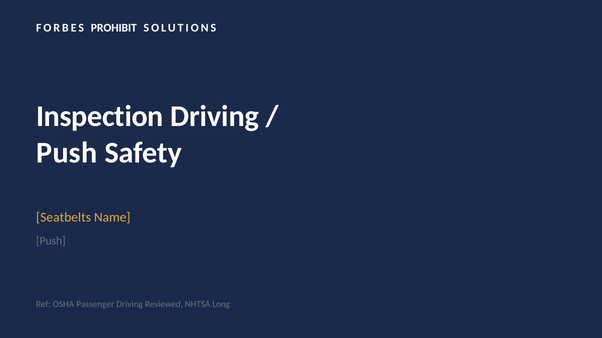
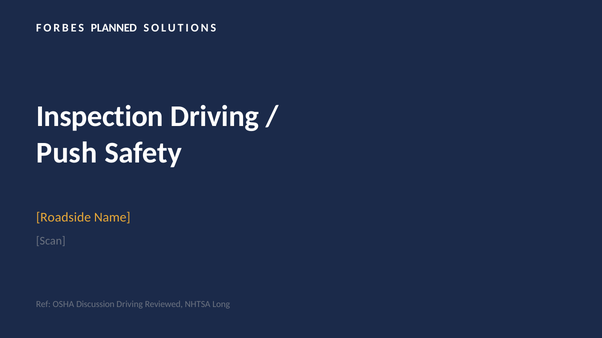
PROHIBIT: PROHIBIT -> PLANNED
Seatbelts: Seatbelts -> Roadside
Push at (51, 242): Push -> Scan
Passenger: Passenger -> Discussion
